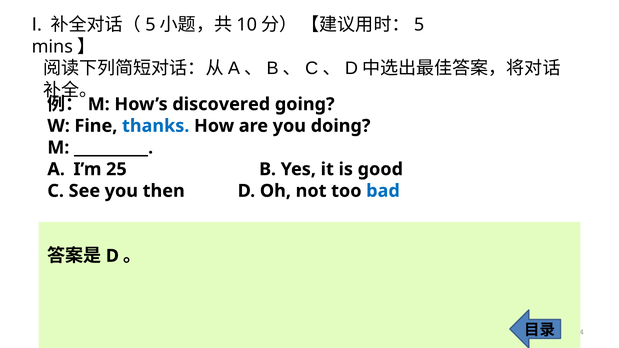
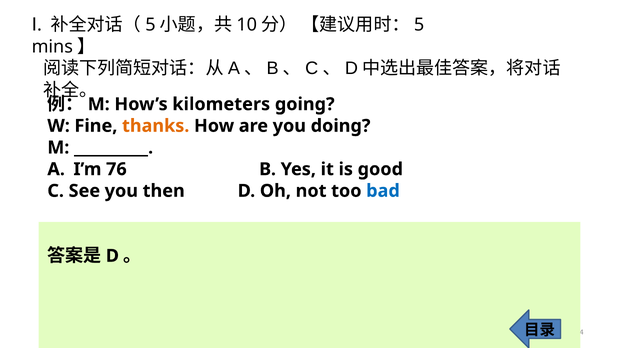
discovered: discovered -> kilometers
thanks colour: blue -> orange
25: 25 -> 76
